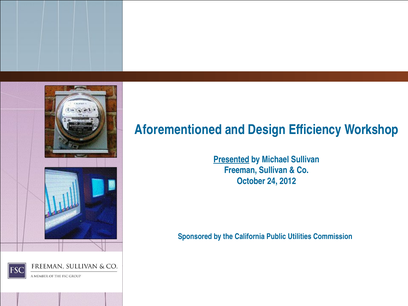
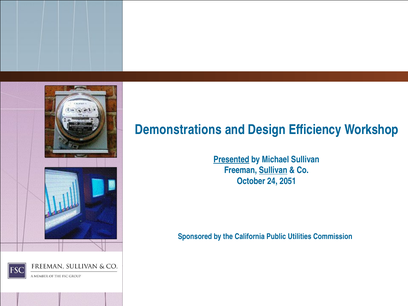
Aforementioned: Aforementioned -> Demonstrations
Sullivan at (273, 170) underline: none -> present
2012: 2012 -> 2051
